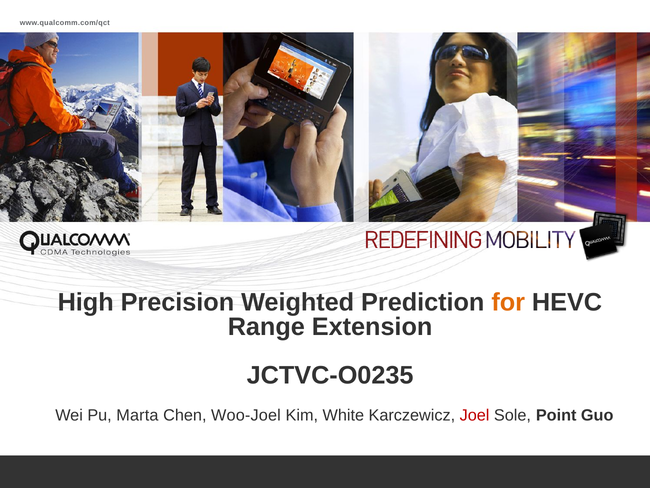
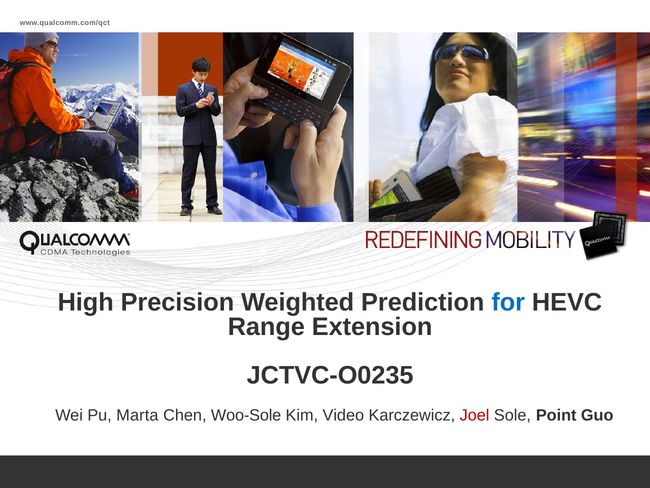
for colour: orange -> blue
Woo-Joel: Woo-Joel -> Woo-Sole
White: White -> Video
